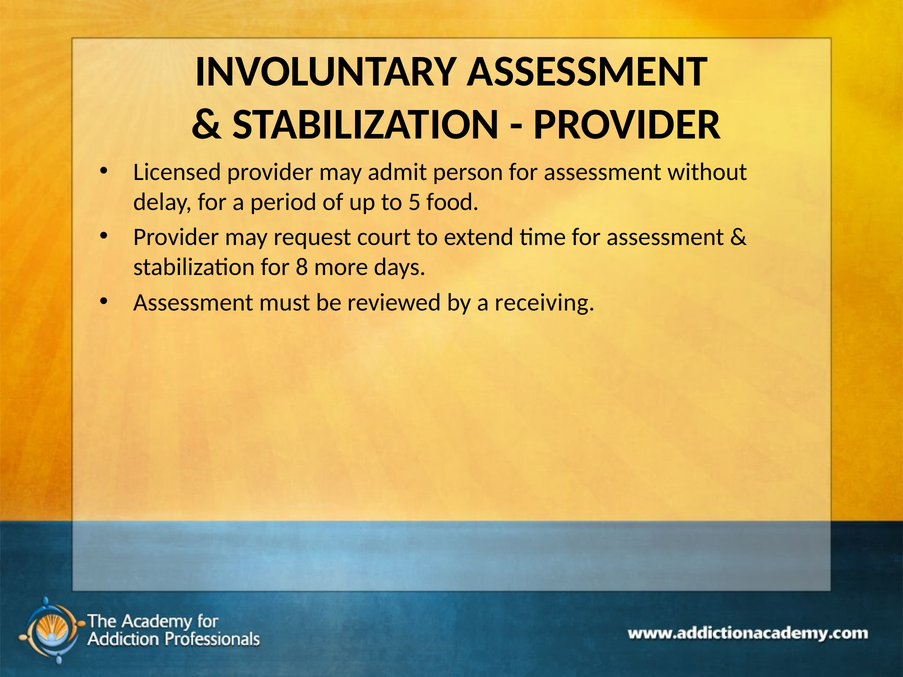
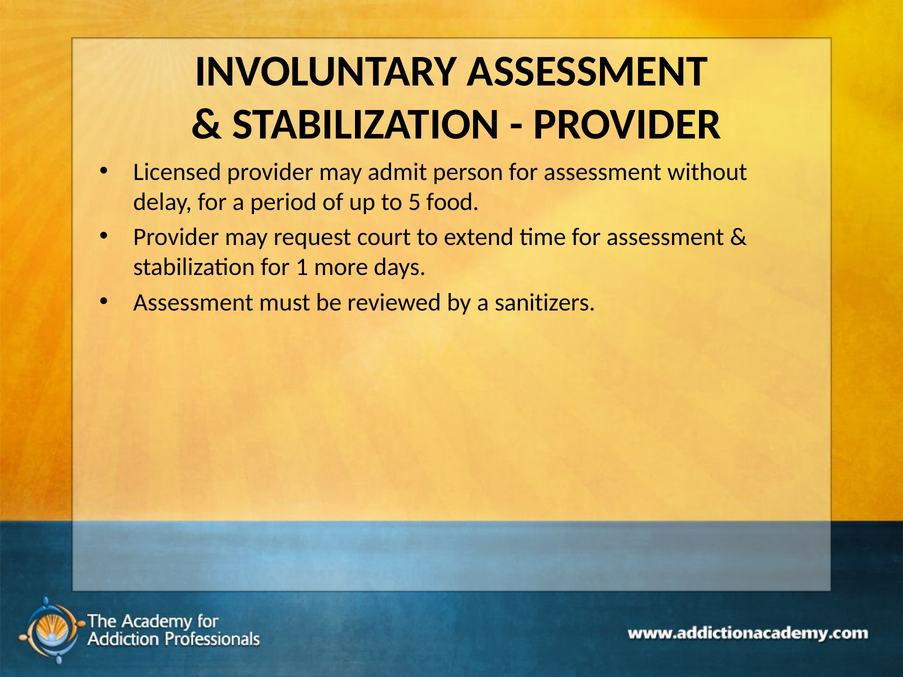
8: 8 -> 1
receiving: receiving -> sanitizers
